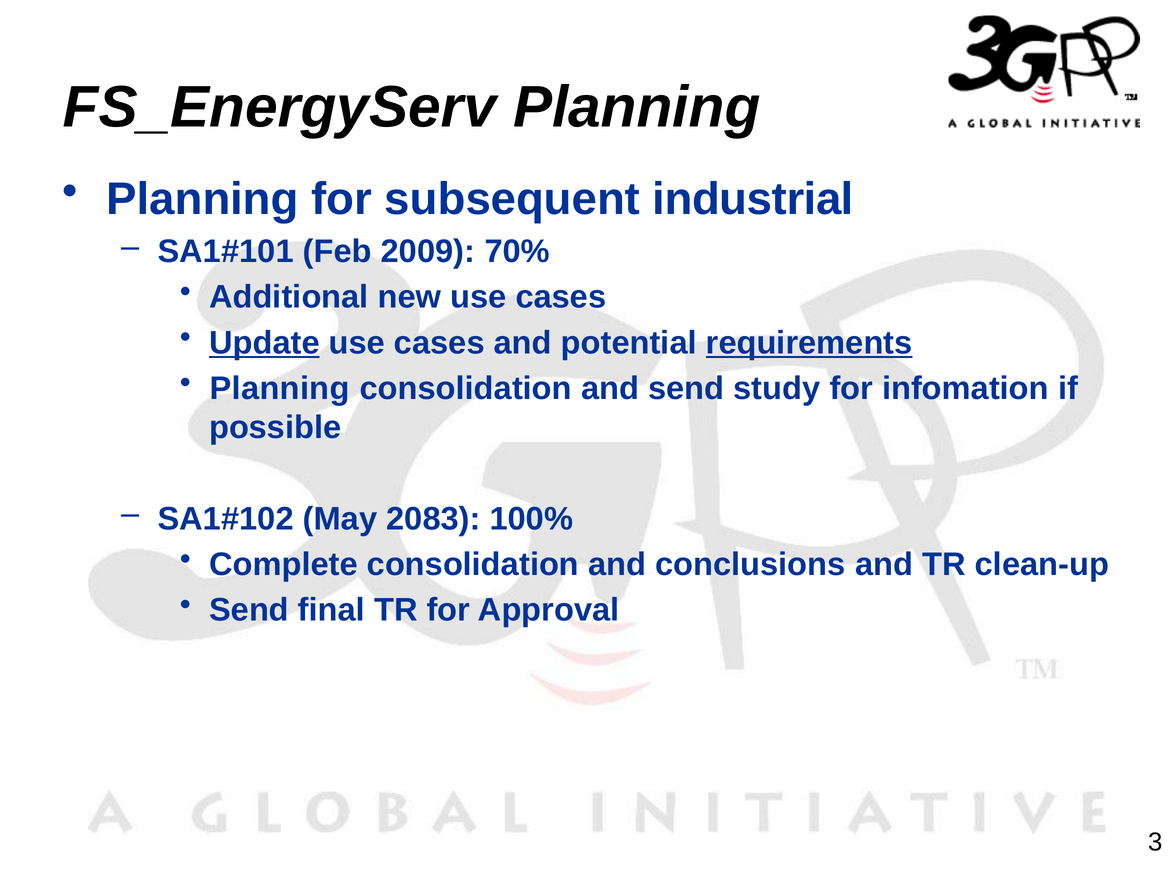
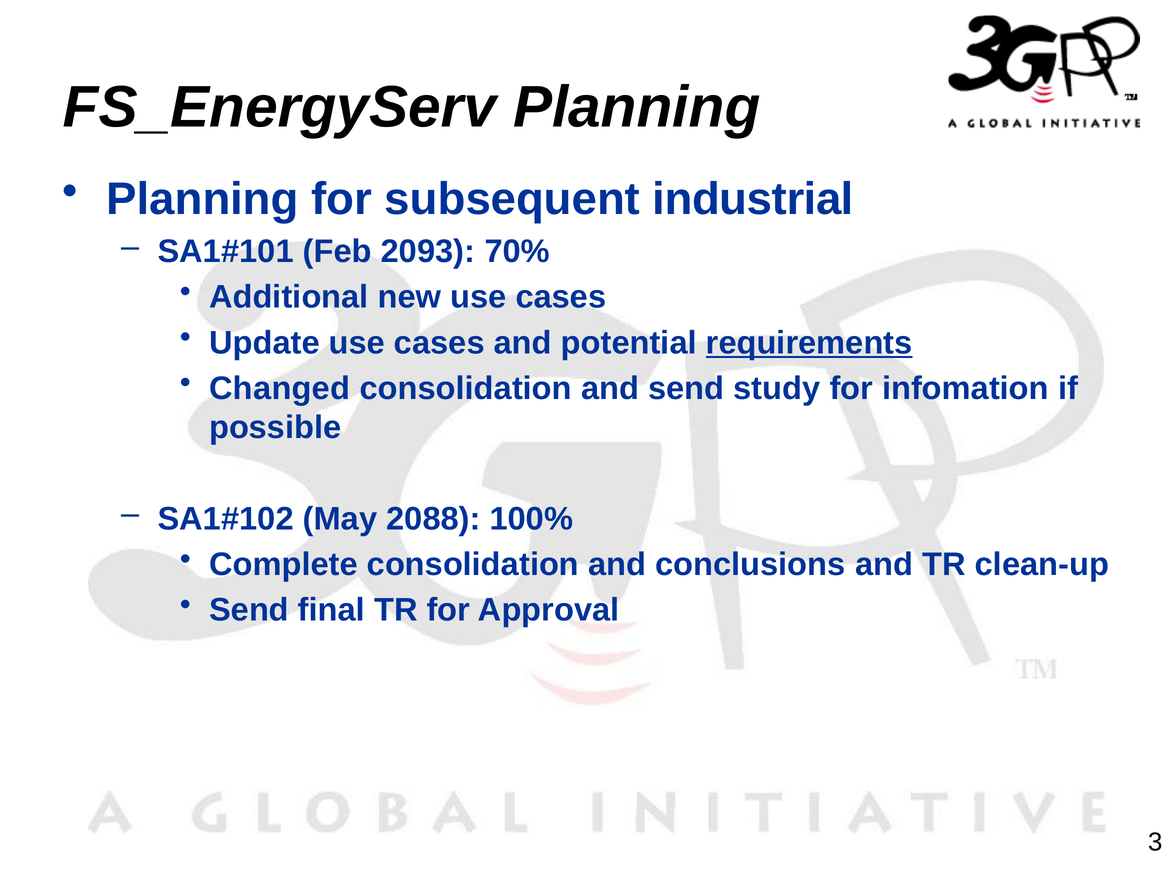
2009: 2009 -> 2093
Update underline: present -> none
Planning at (280, 389): Planning -> Changed
2083: 2083 -> 2088
